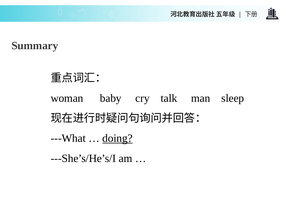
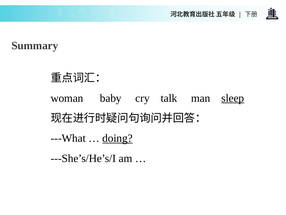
sleep underline: none -> present
